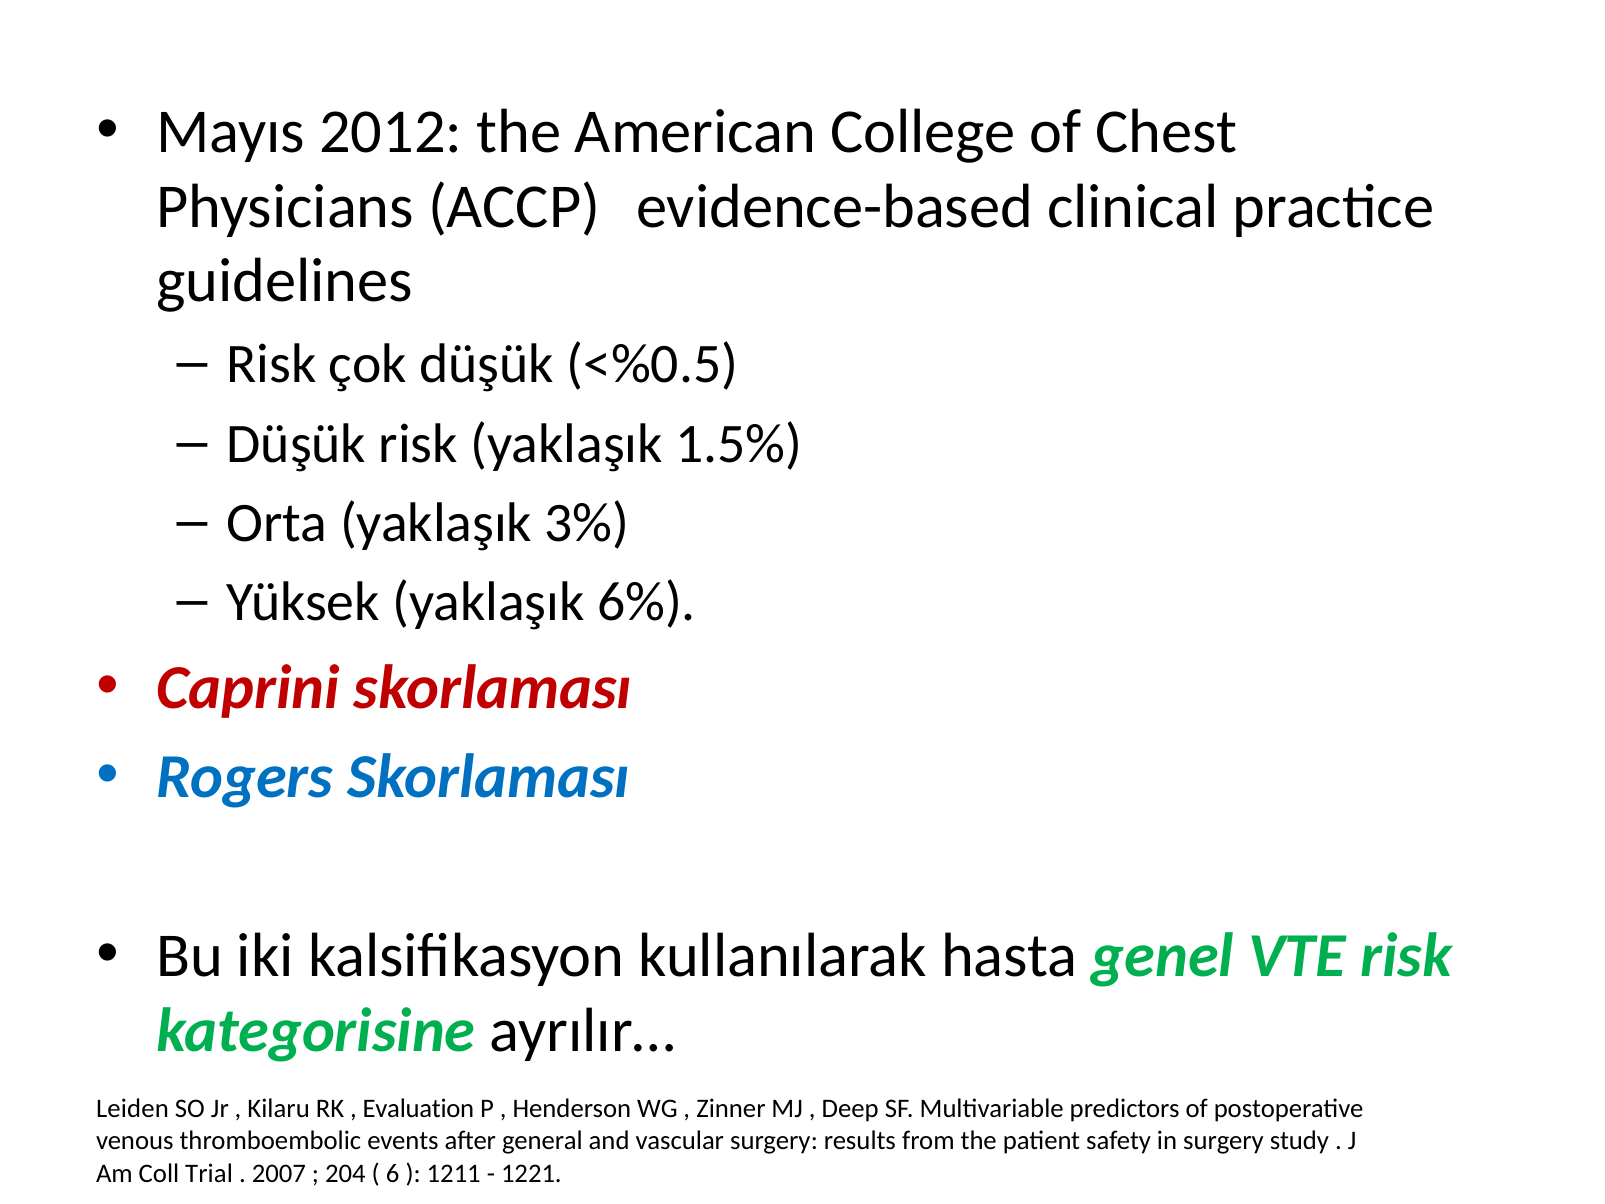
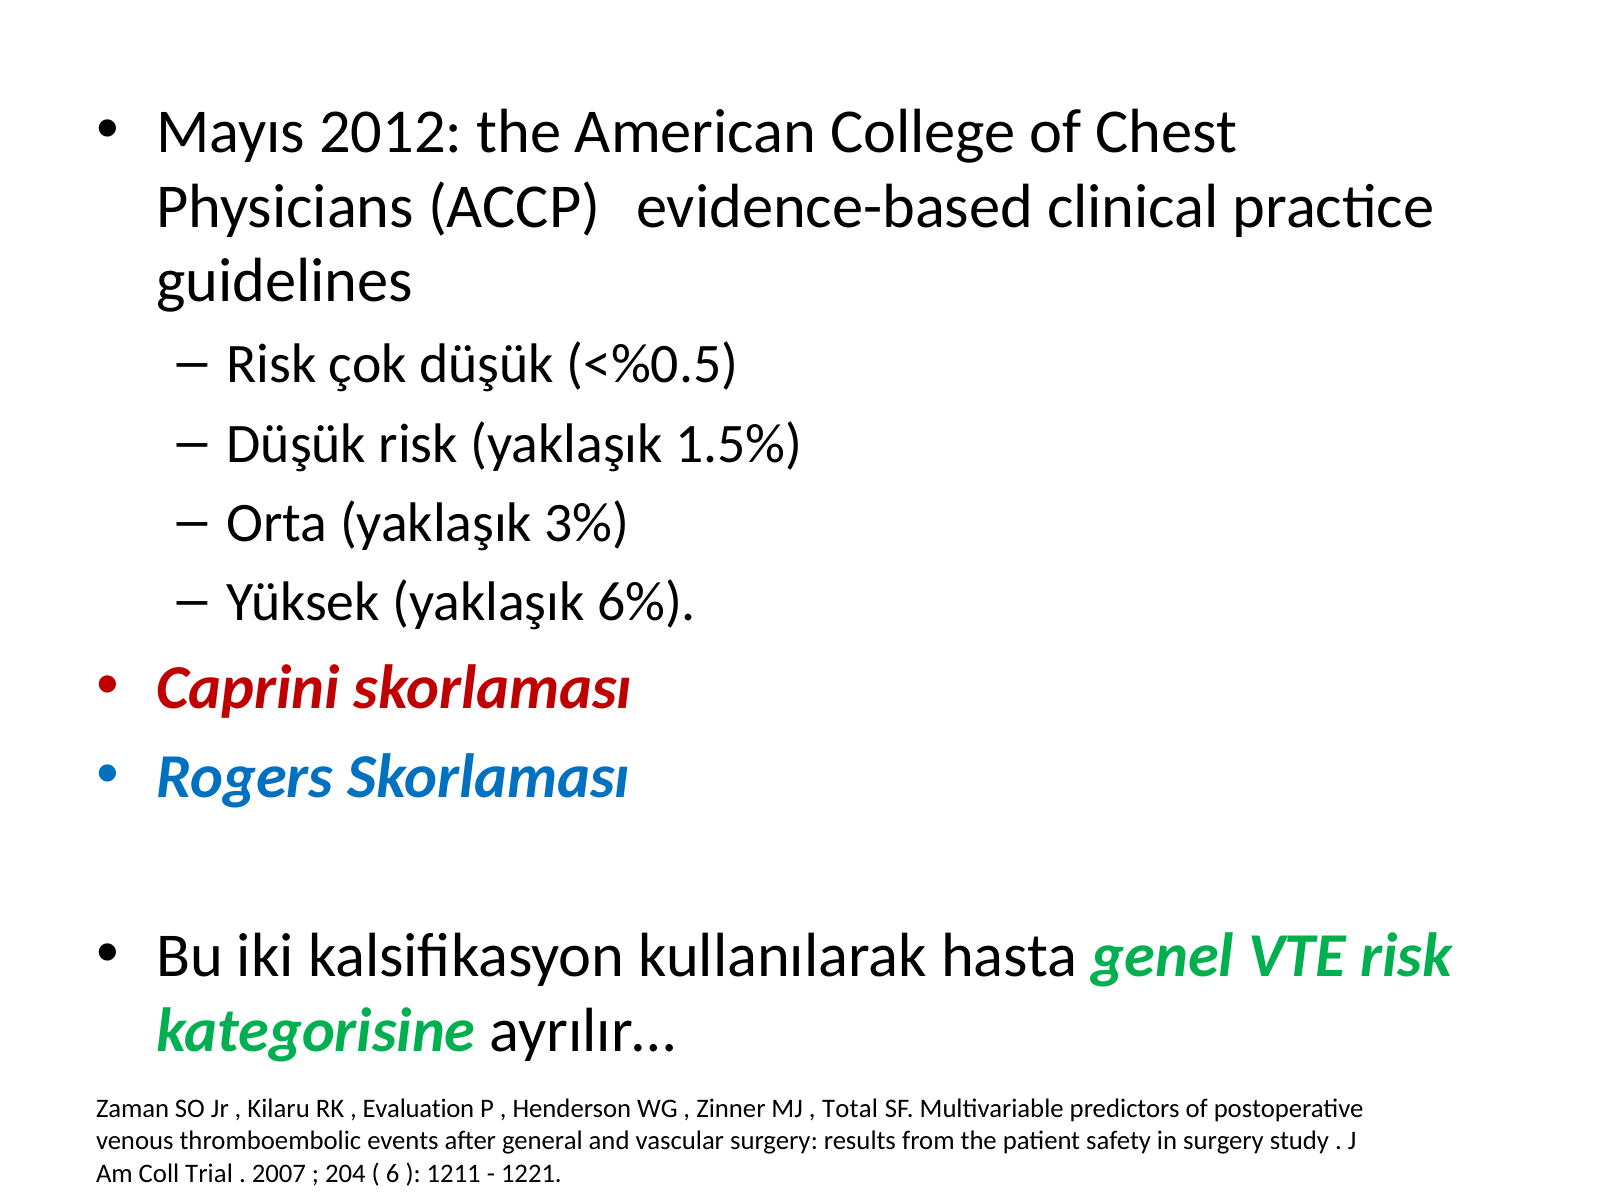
Leiden: Leiden -> Zaman
Deep: Deep -> Total
